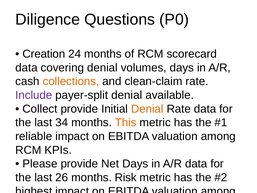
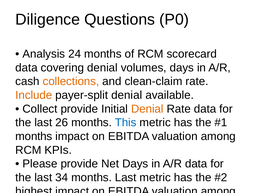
Creation: Creation -> Analysis
Include colour: purple -> orange
34: 34 -> 26
This at (126, 122) colour: orange -> blue
reliable at (34, 136): reliable -> months
26: 26 -> 34
months Risk: Risk -> Last
